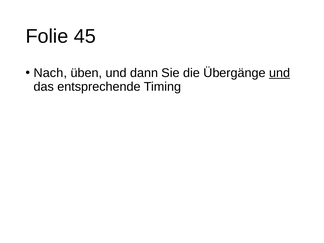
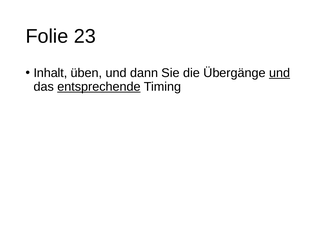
45: 45 -> 23
Nach: Nach -> Inhalt
entsprechende underline: none -> present
